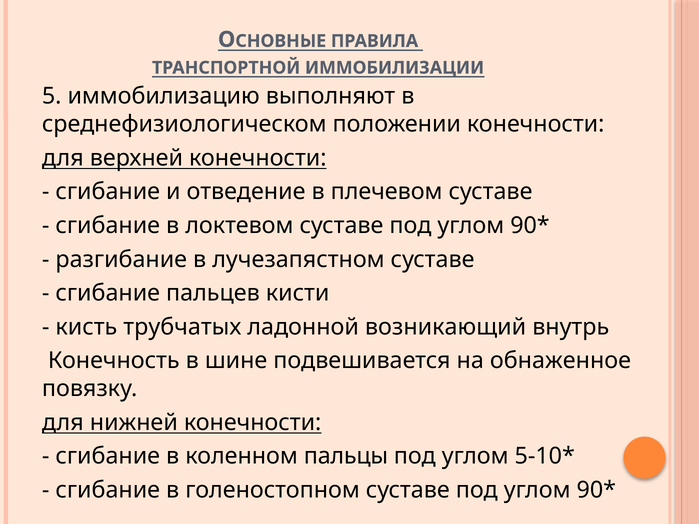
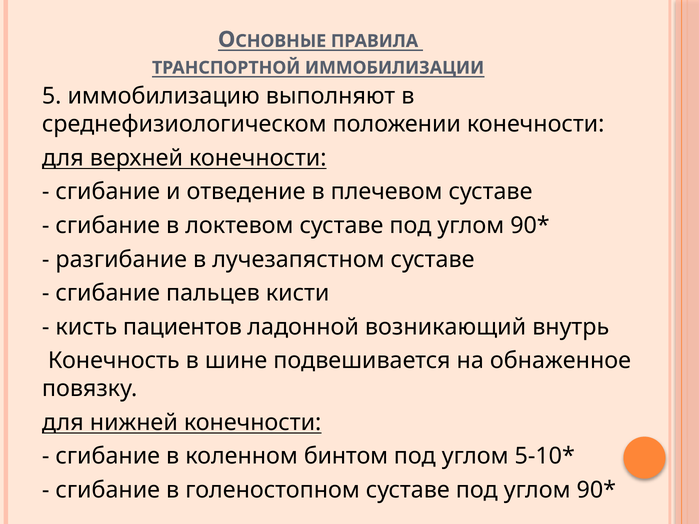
трубчатых: трубчатых -> пациентов
пальцы: пальцы -> бинтом
